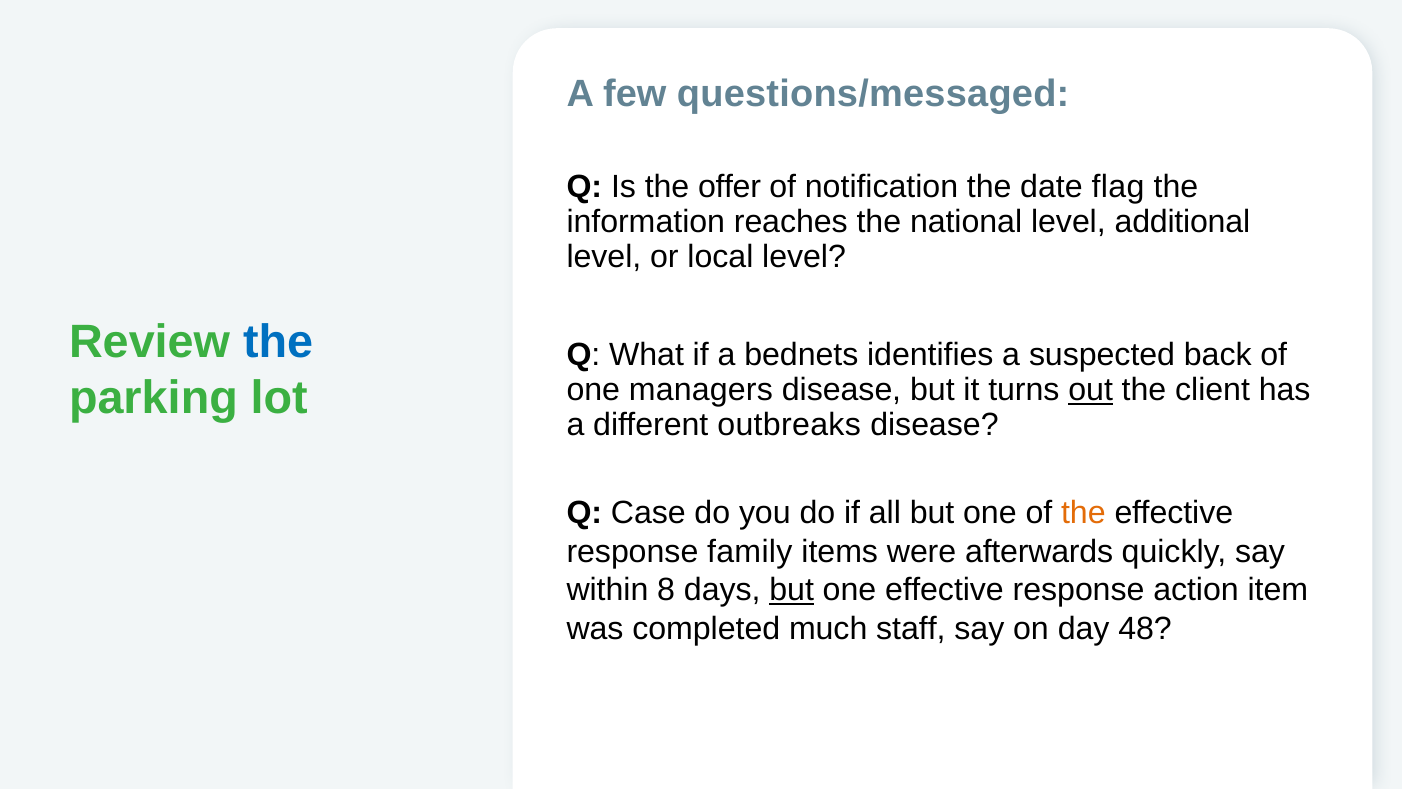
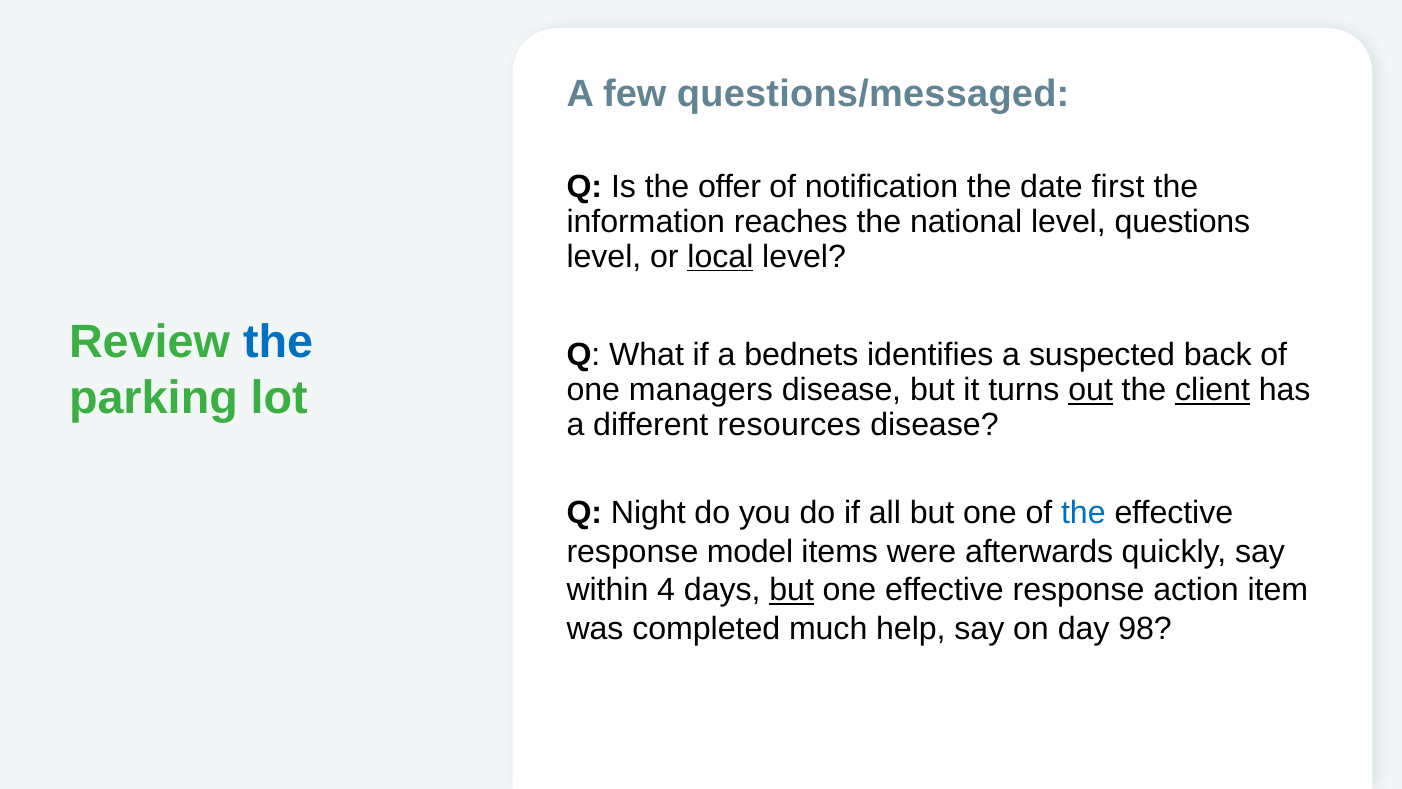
flag: flag -> first
additional: additional -> questions
local underline: none -> present
client underline: none -> present
outbreaks: outbreaks -> resources
Case: Case -> Night
the at (1083, 513) colour: orange -> blue
family: family -> model
8: 8 -> 4
staff: staff -> help
48: 48 -> 98
